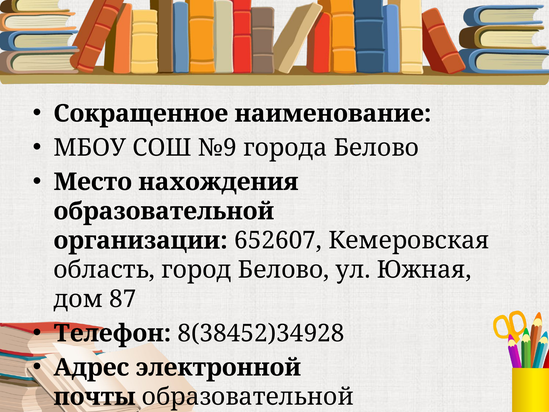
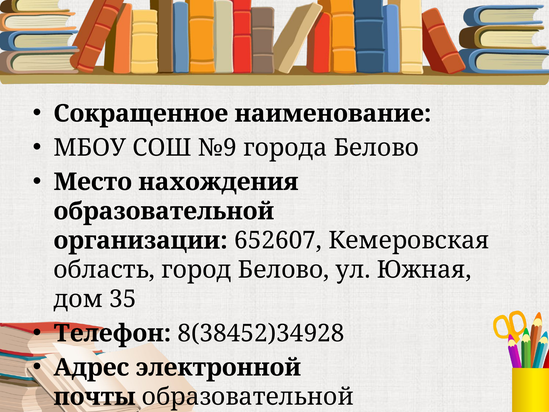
87: 87 -> 35
